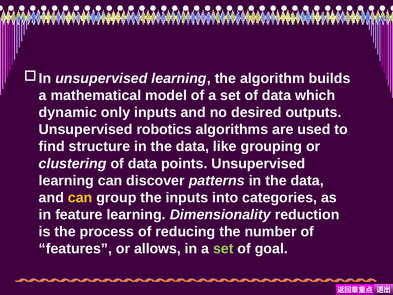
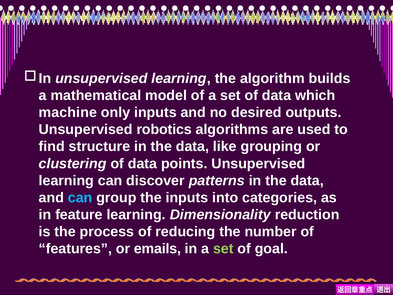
dynamic: dynamic -> machine
can at (80, 197) colour: yellow -> light blue
allows: allows -> emails
